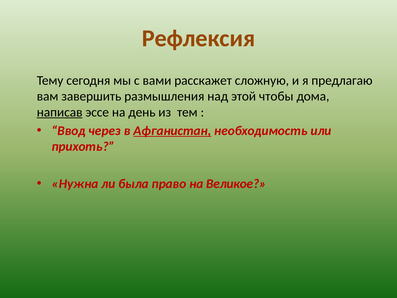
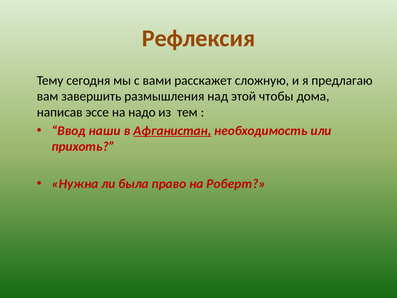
написав underline: present -> none
день: день -> надо
через: через -> наши
Великое: Великое -> Роберт
